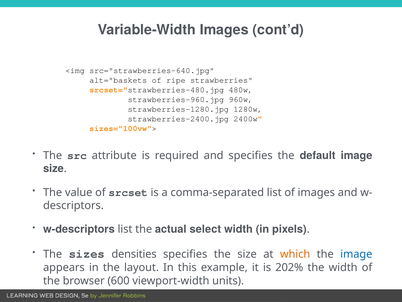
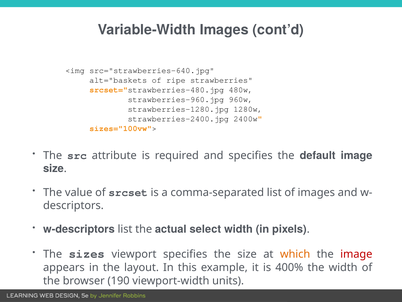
densities: densities -> viewport
image at (356, 254) colour: blue -> red
202%: 202% -> 400%
600: 600 -> 190
